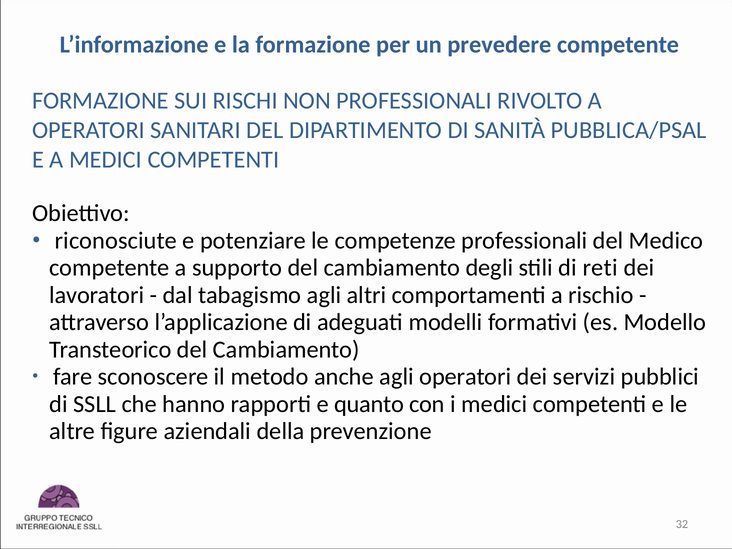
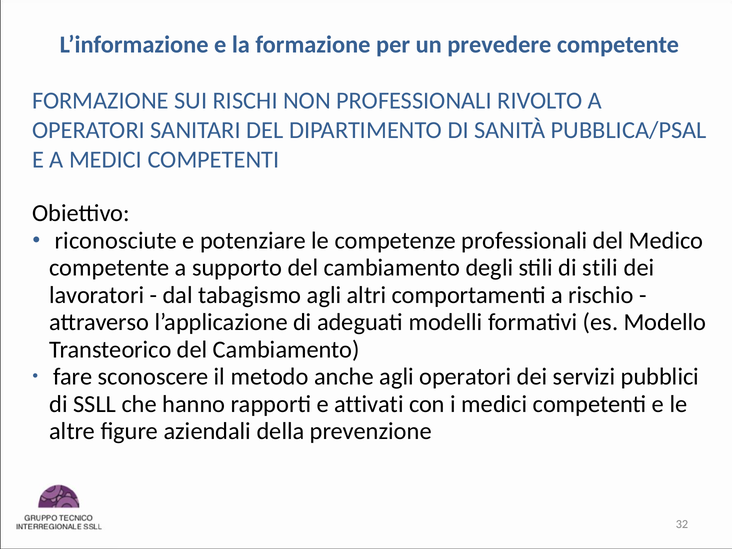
di reti: reti -> stili
quanto: quanto -> attivati
